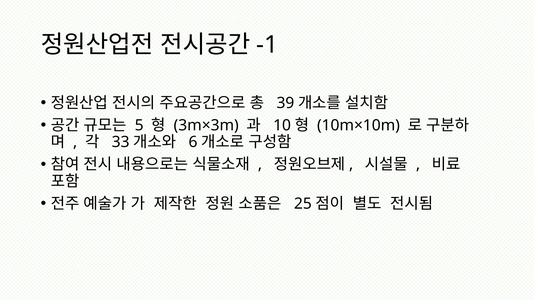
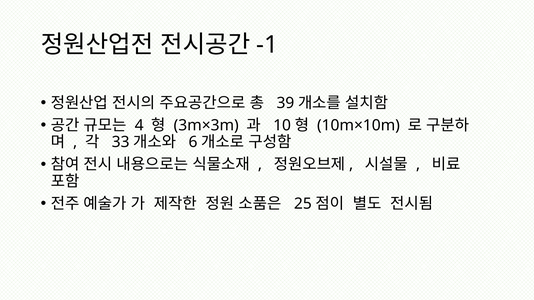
5: 5 -> 4
